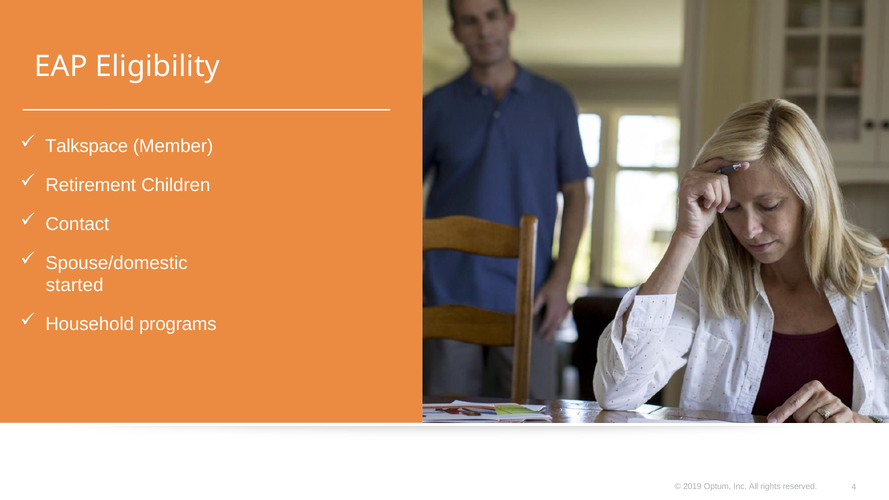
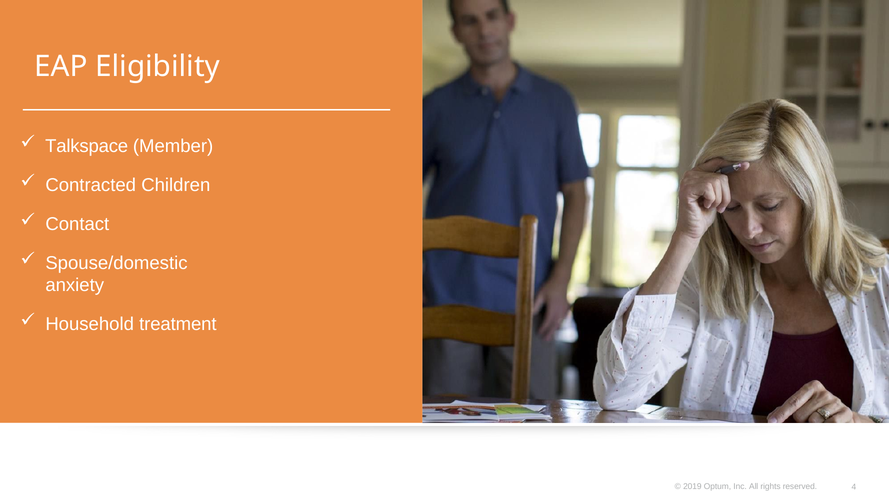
Retirement: Retirement -> Contracted
started: started -> anxiety
programs: programs -> treatment
